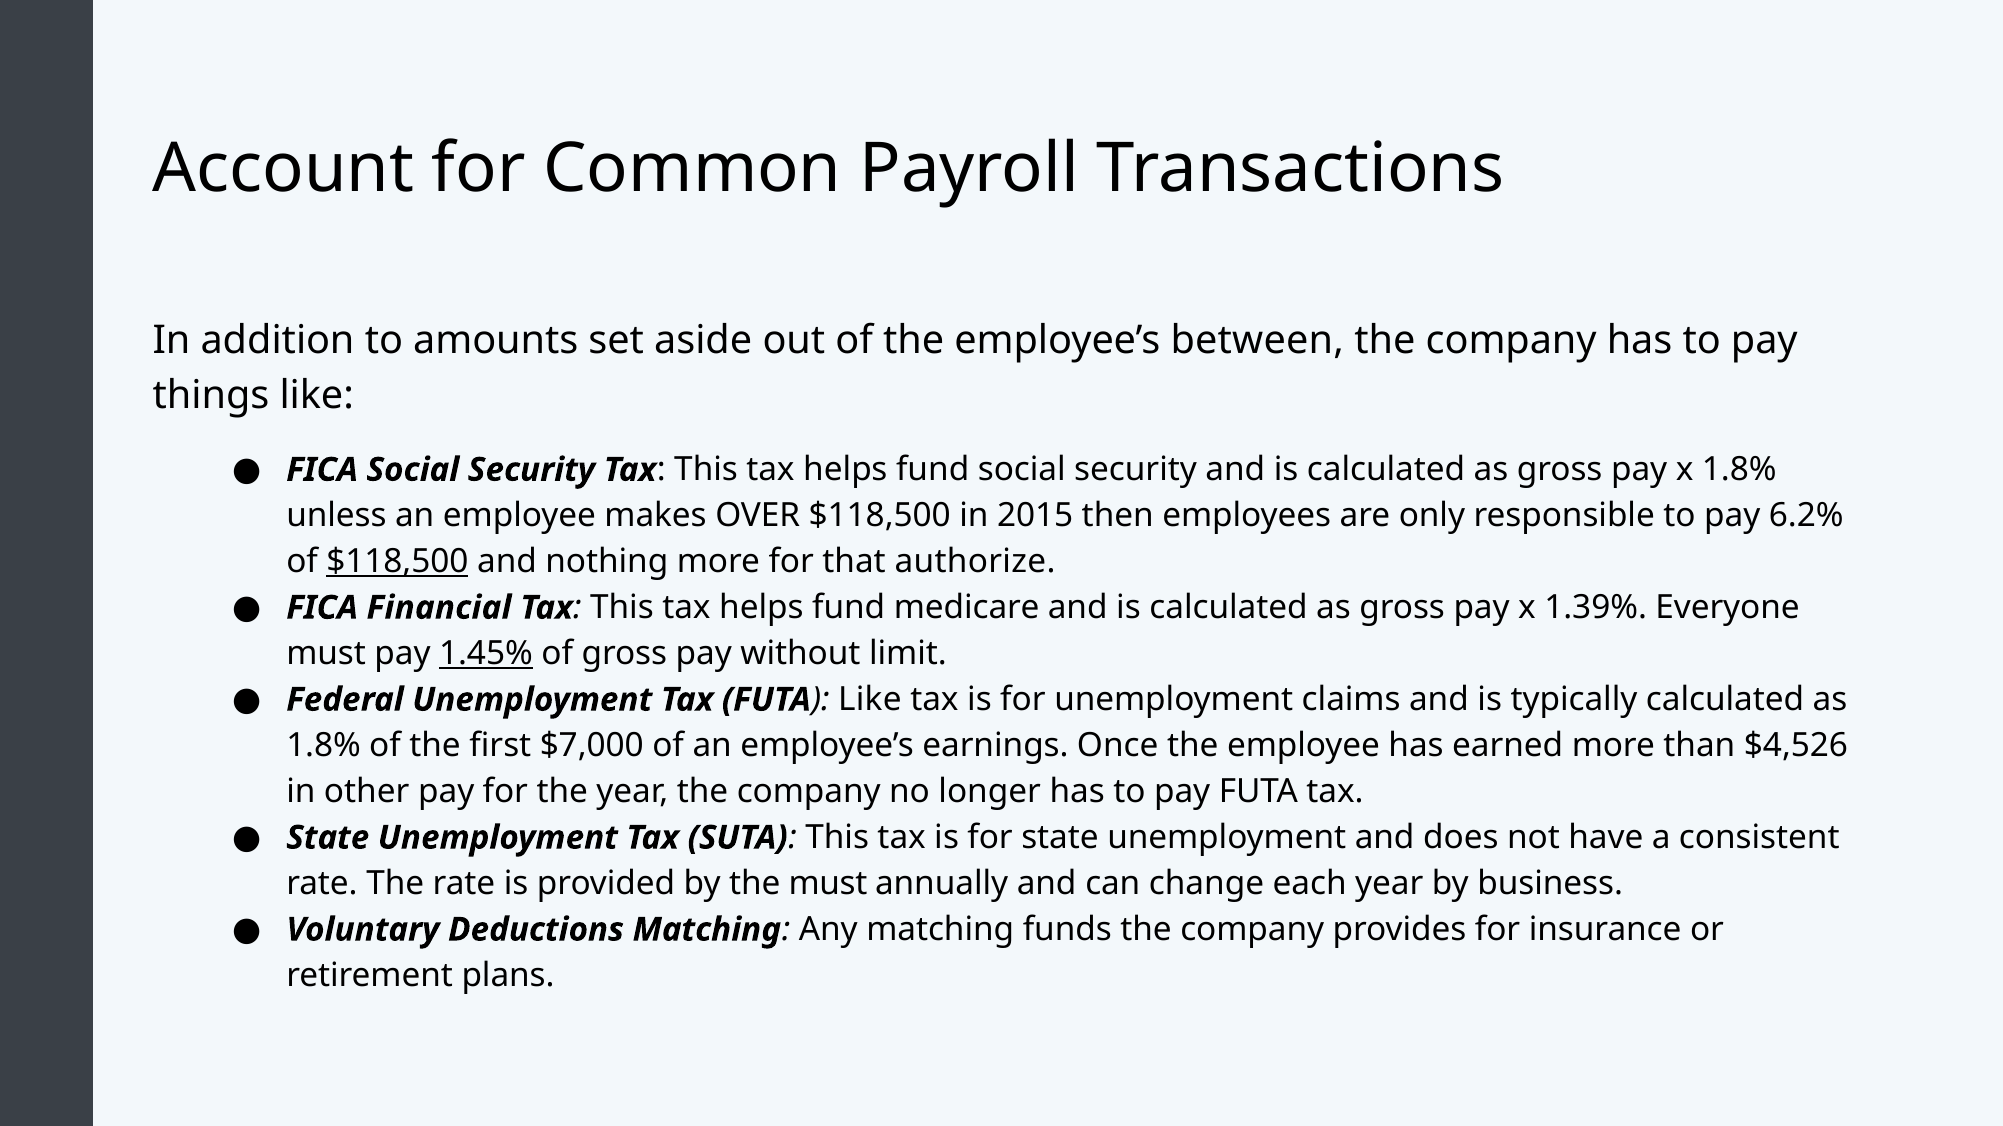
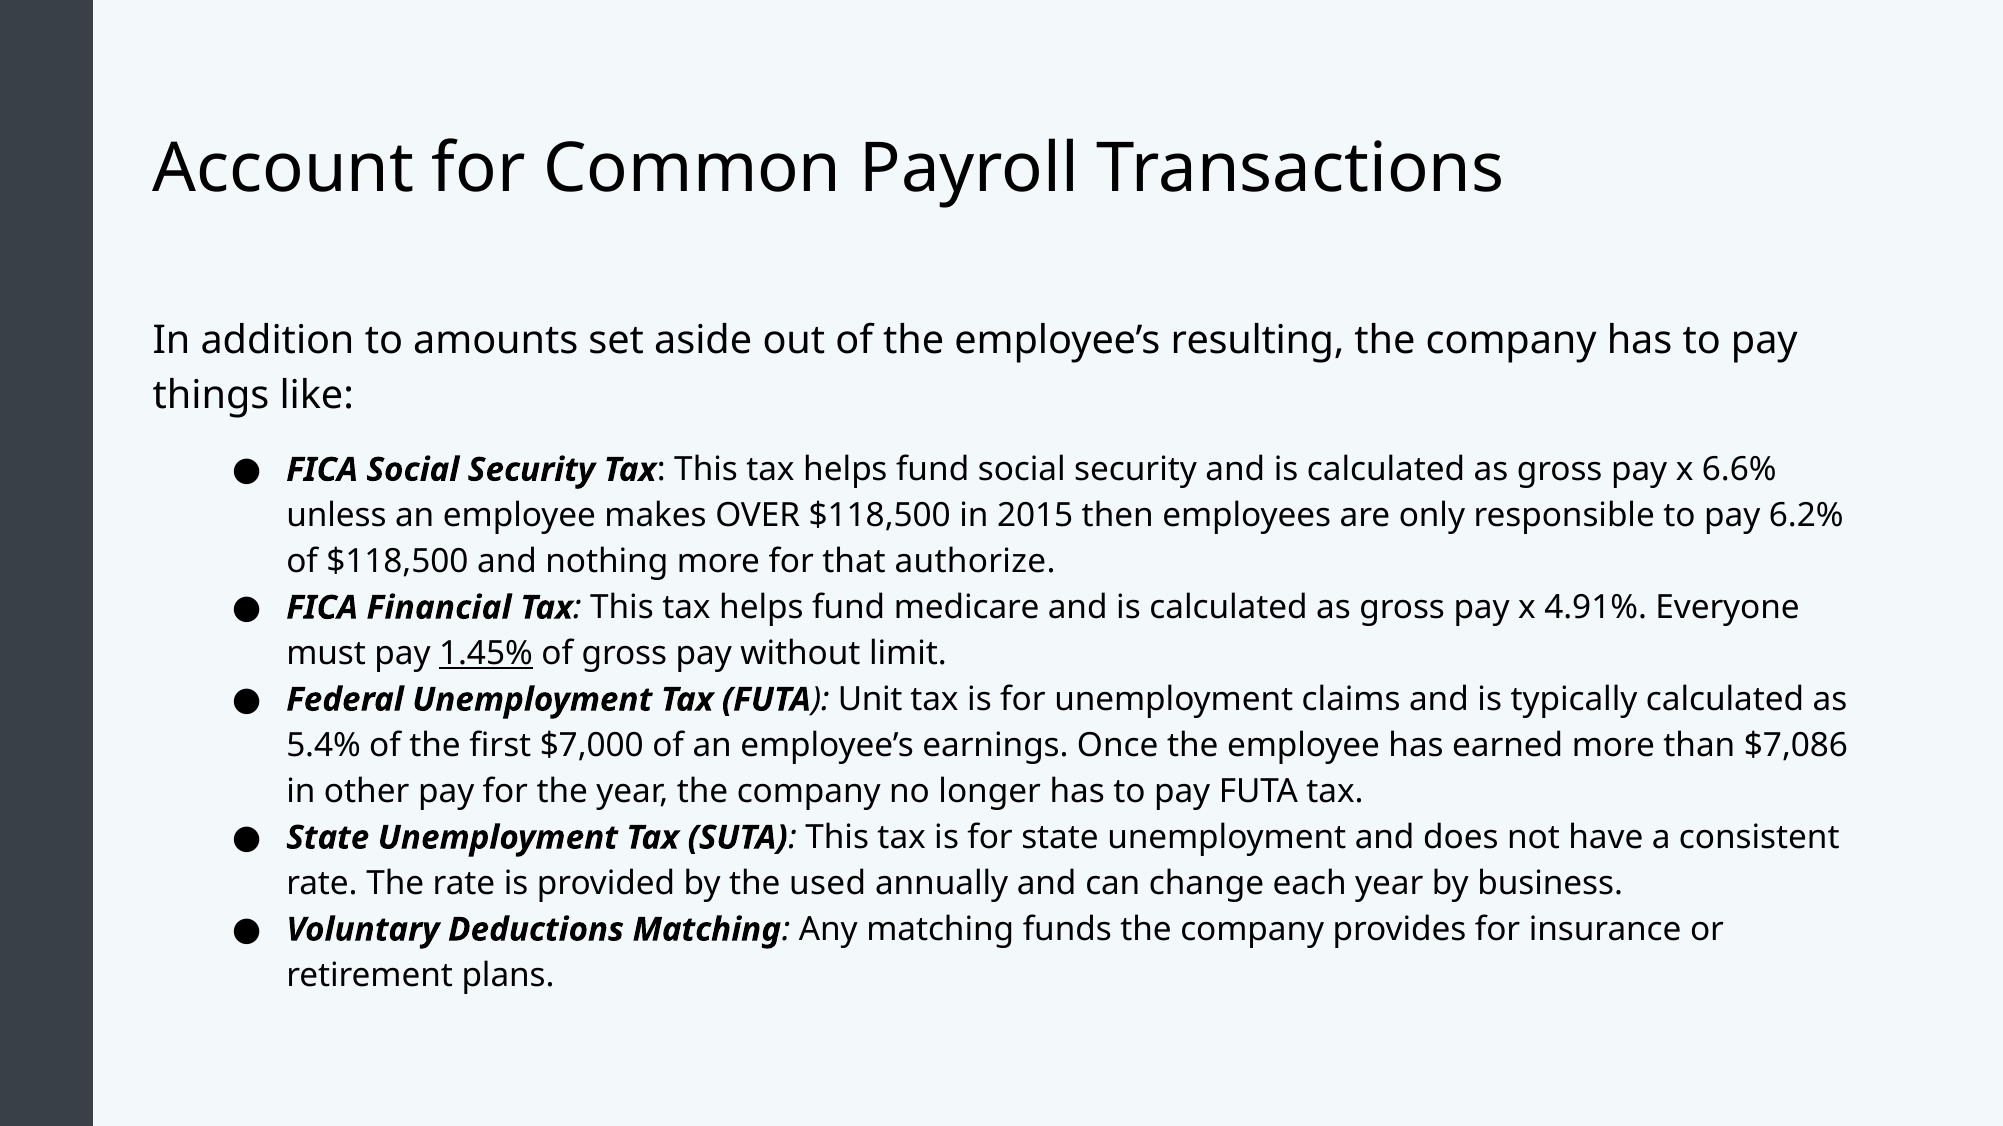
between: between -> resulting
x 1.8%: 1.8% -> 6.6%
$118,500 at (397, 562) underline: present -> none
1.39%: 1.39% -> 4.91%
FUTA Like: Like -> Unit
1.8% at (324, 746): 1.8% -> 5.4%
$4,526: $4,526 -> $7,086
the must: must -> used
